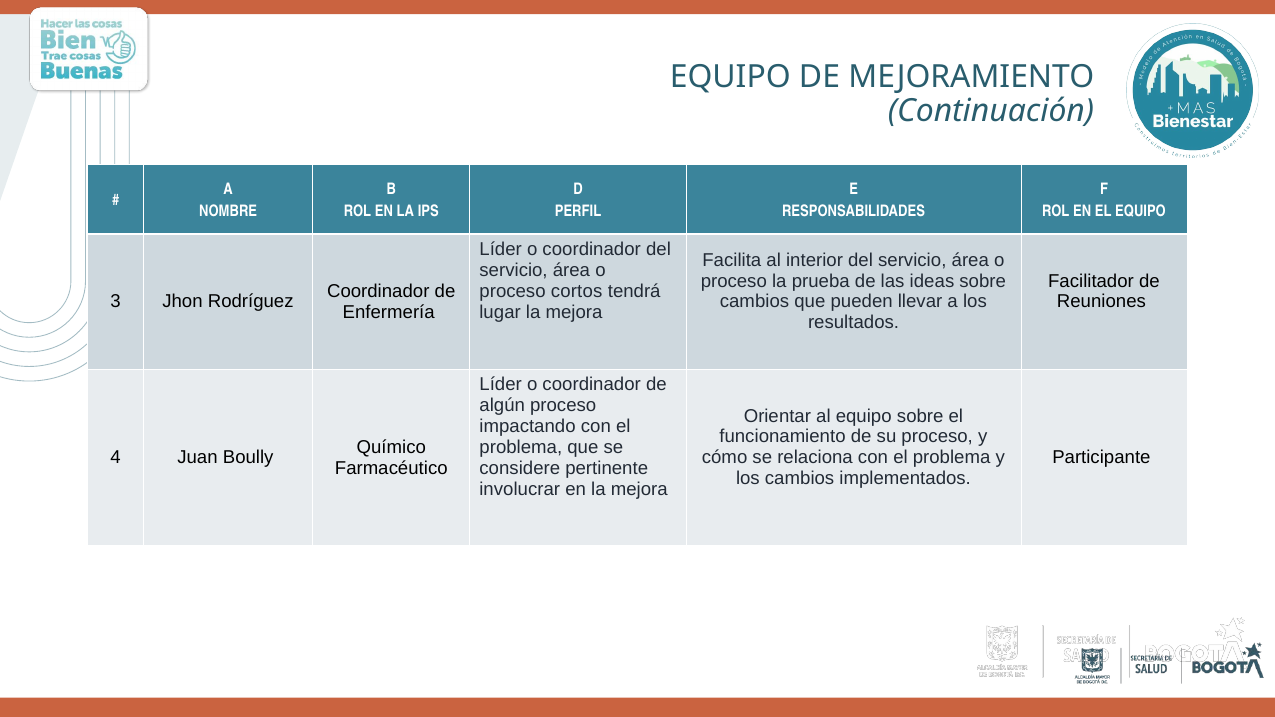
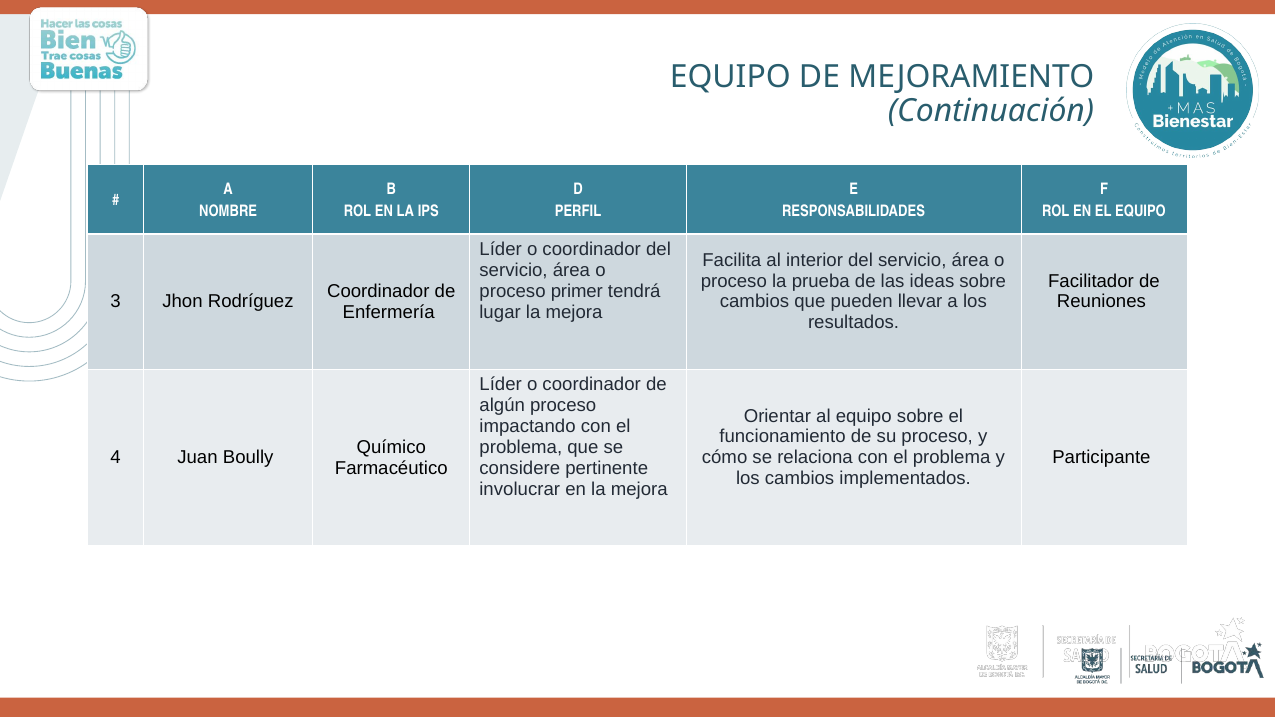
cortos: cortos -> primer
